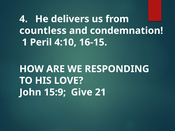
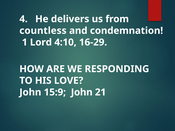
Peril: Peril -> Lord
16-15: 16-15 -> 16-29
15:9 Give: Give -> John
